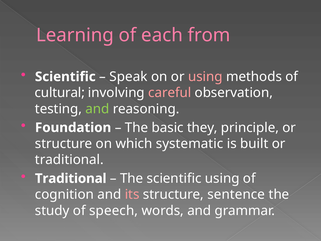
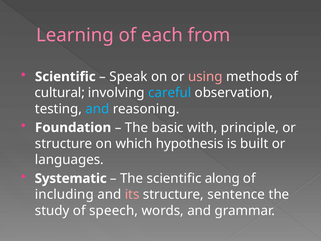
careful colour: pink -> light blue
and at (97, 109) colour: light green -> light blue
they: they -> with
systematic: systematic -> hypothesis
traditional at (69, 160): traditional -> languages
Traditional at (71, 178): Traditional -> Systematic
scientific using: using -> along
cognition: cognition -> including
